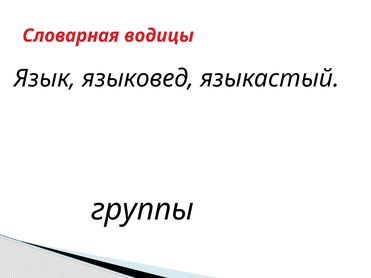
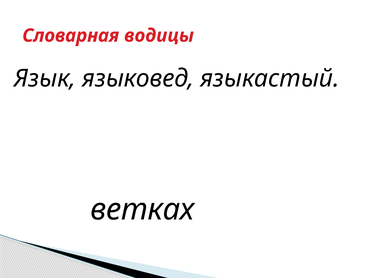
группы: группы -> ветках
